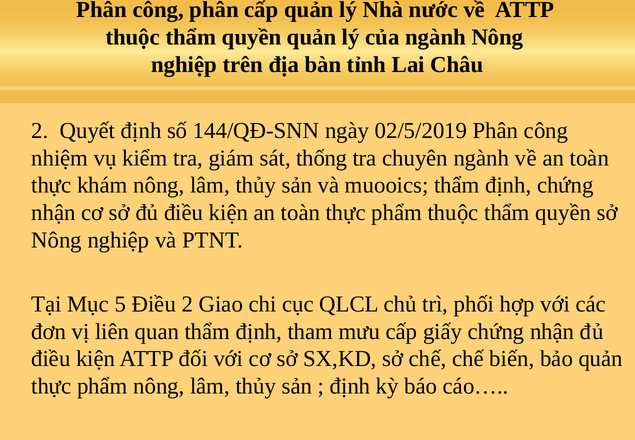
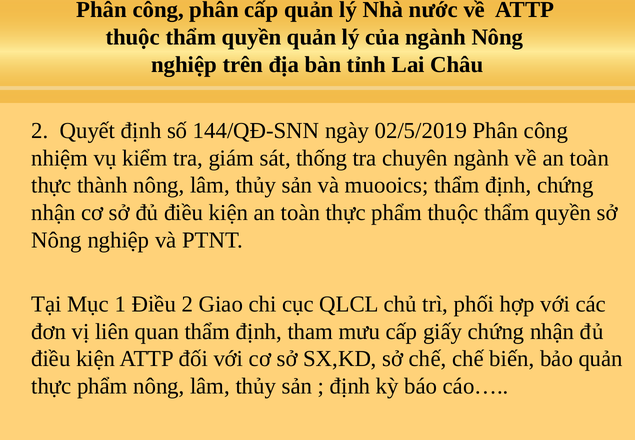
khám: khám -> thành
5: 5 -> 1
